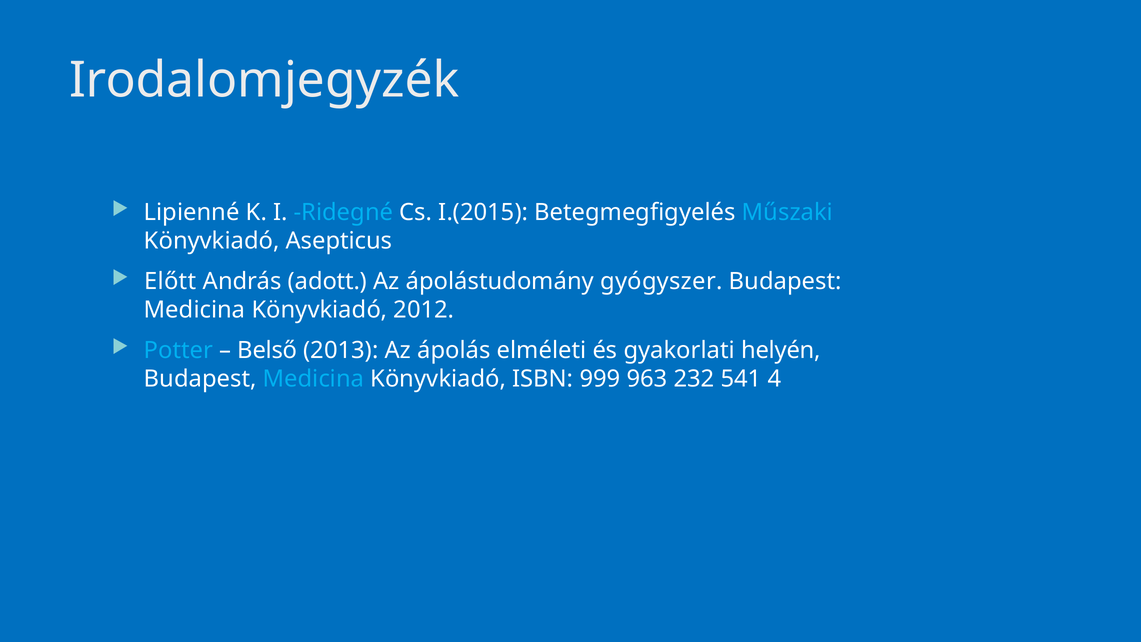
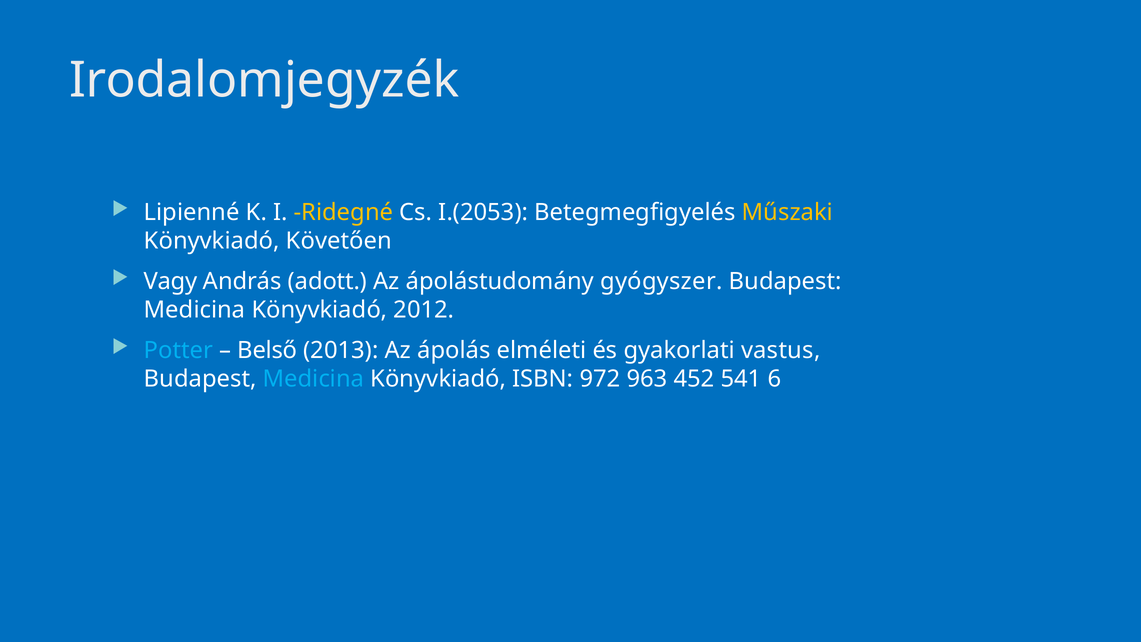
Ridegné colour: light blue -> yellow
I.(2015: I.(2015 -> I.(2053
Műszaki colour: light blue -> yellow
Asepticus: Asepticus -> Követően
Előtt: Előtt -> Vagy
helyén: helyén -> vastus
999: 999 -> 972
232: 232 -> 452
4: 4 -> 6
